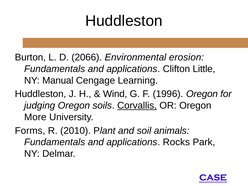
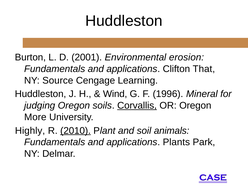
2066: 2066 -> 2001
Little: Little -> That
Manual: Manual -> Source
1996 Oregon: Oregon -> Mineral
Forms: Forms -> Highly
2010 underline: none -> present
Rocks: Rocks -> Plants
